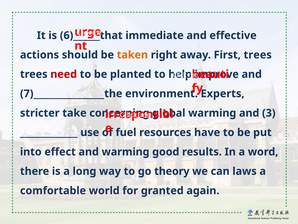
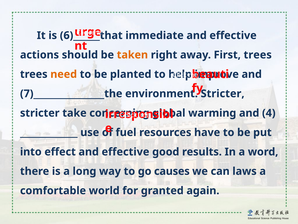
need colour: red -> orange
environment Experts: Experts -> Stricter
3: 3 -> 4
effect and warming: warming -> effective
theory: theory -> causes
